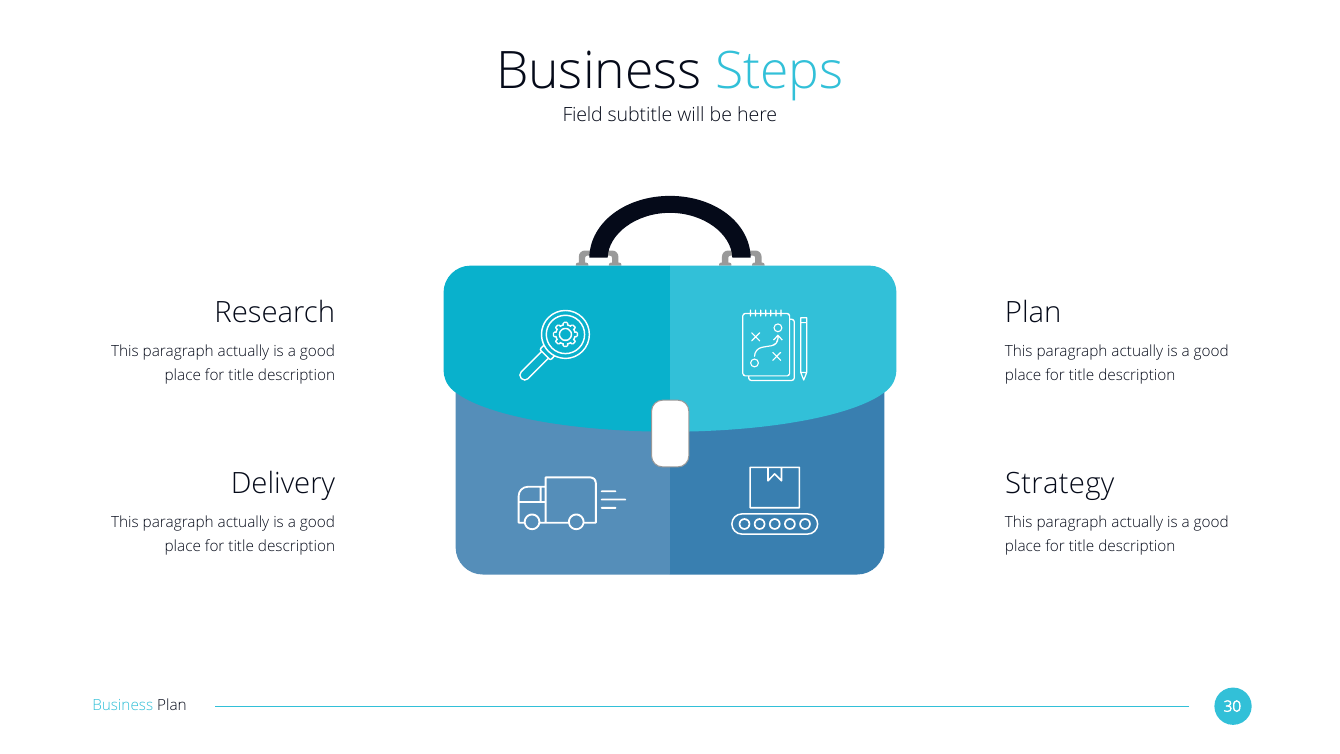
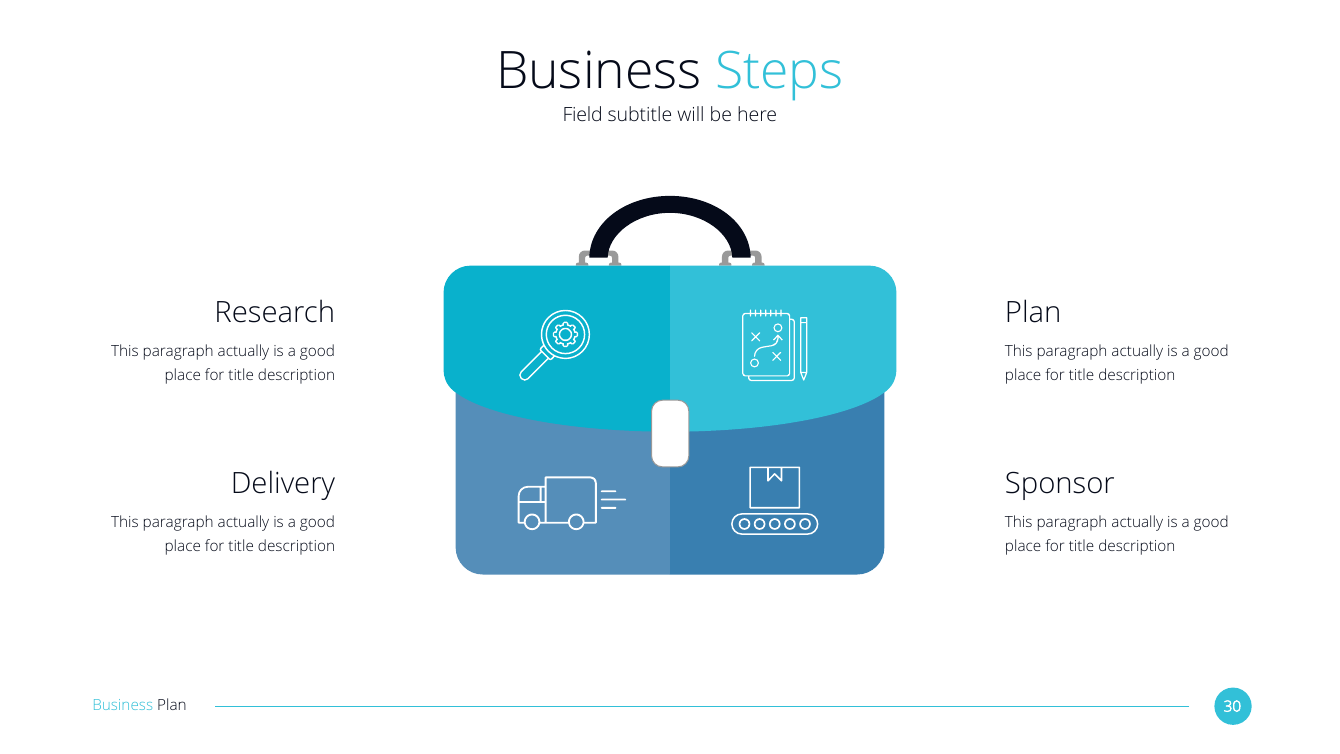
Strategy: Strategy -> Sponsor
